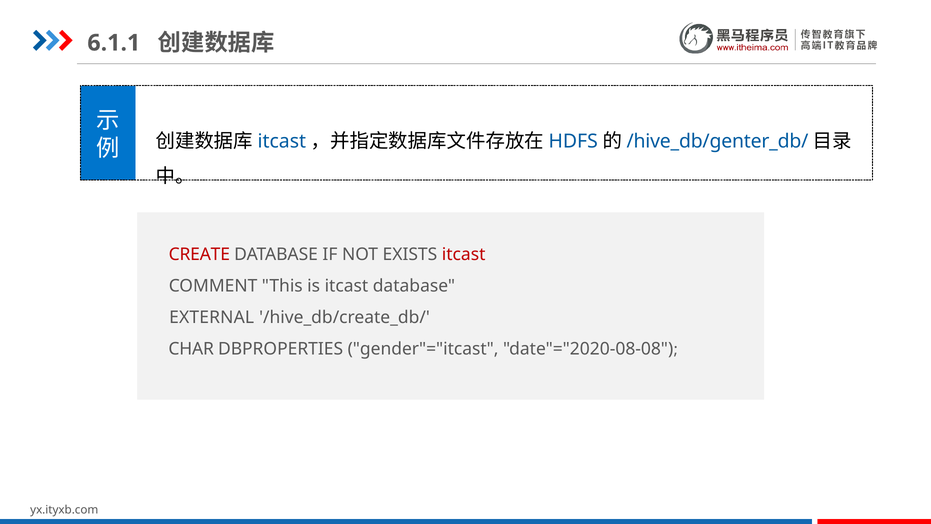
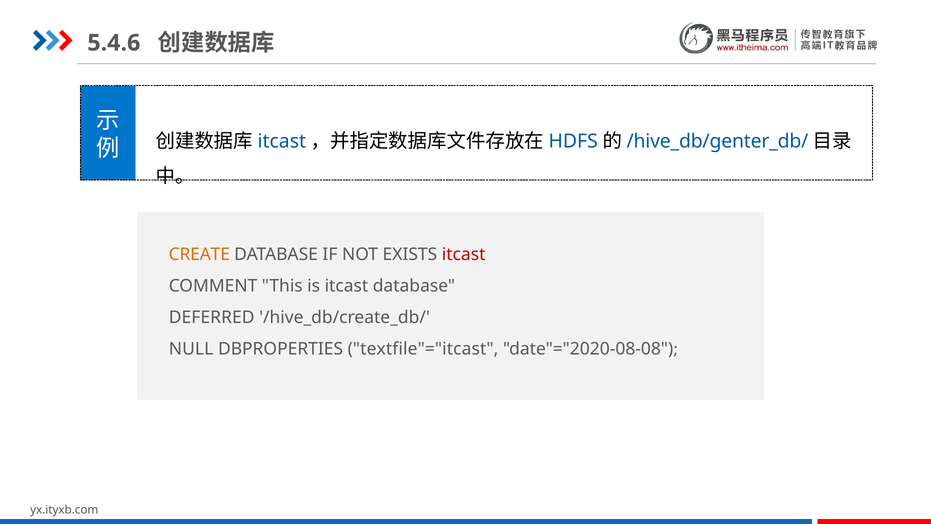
6.1.1: 6.1.1 -> 5.4.6
CREATE colour: red -> orange
EXTERNAL: EXTERNAL -> DEFERRED
CHAR: CHAR -> NULL
gender"="itcast: gender"="itcast -> textfile"="itcast
